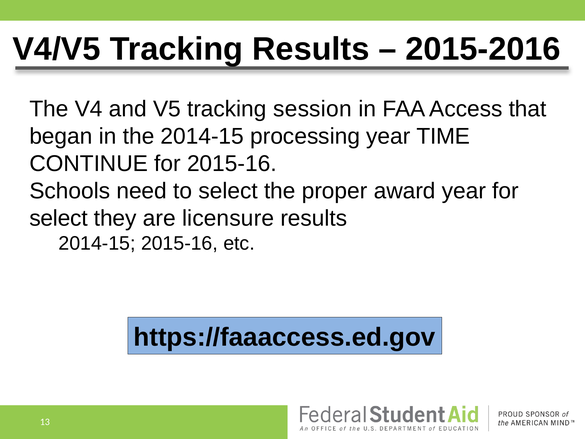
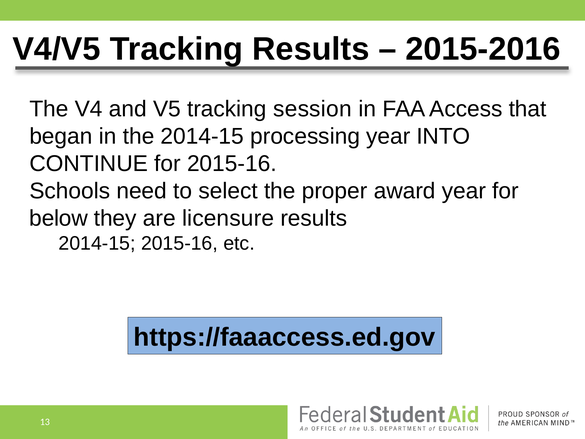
TIME: TIME -> INTO
select at (59, 218): select -> below
